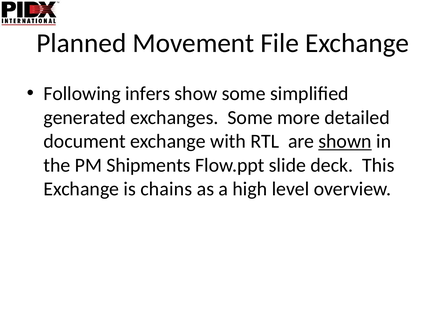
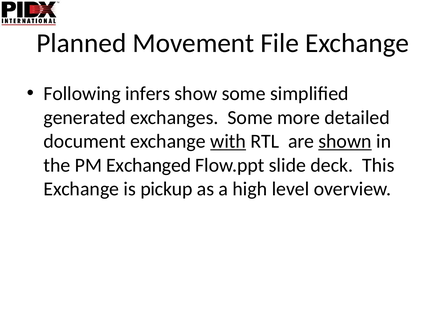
with underline: none -> present
Shipments: Shipments -> Exchanged
chains: chains -> pickup
